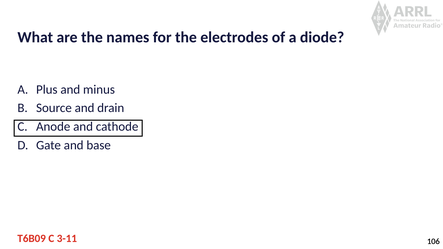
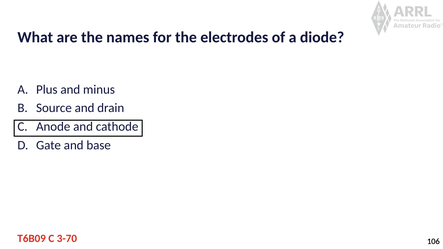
3-11: 3-11 -> 3-70
